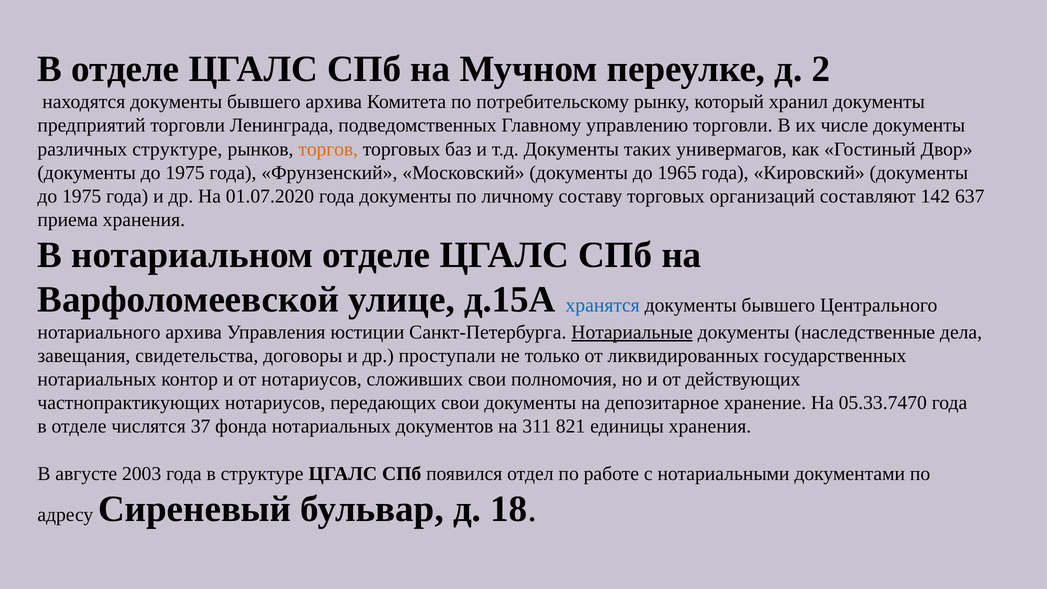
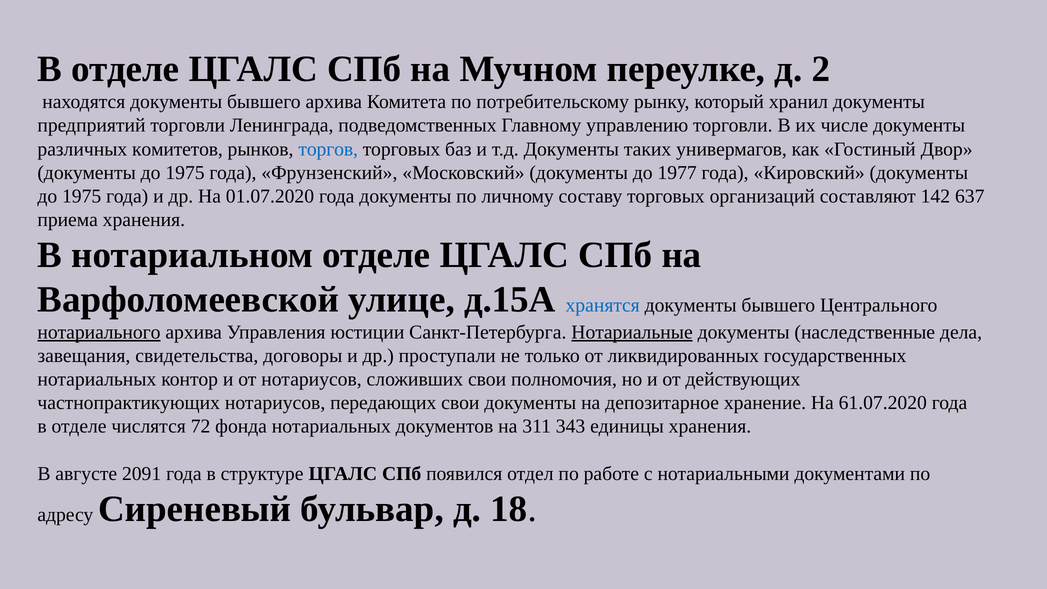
различных структуре: структуре -> комитетов
торгов colour: orange -> blue
1965: 1965 -> 1977
нотариального underline: none -> present
05.33.7470: 05.33.7470 -> 61.07.2020
37: 37 -> 72
821: 821 -> 343
2003: 2003 -> 2091
